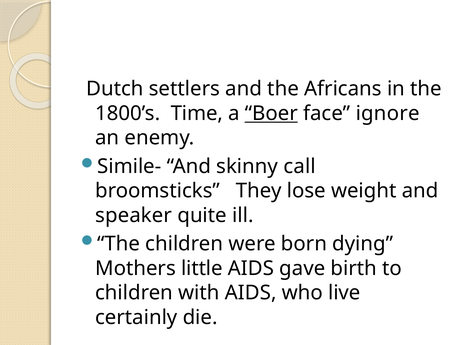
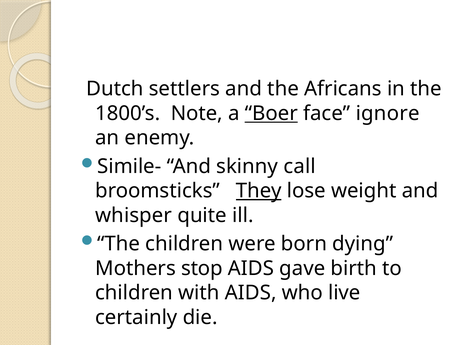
Time: Time -> Note
They underline: none -> present
speaker: speaker -> whisper
little: little -> stop
